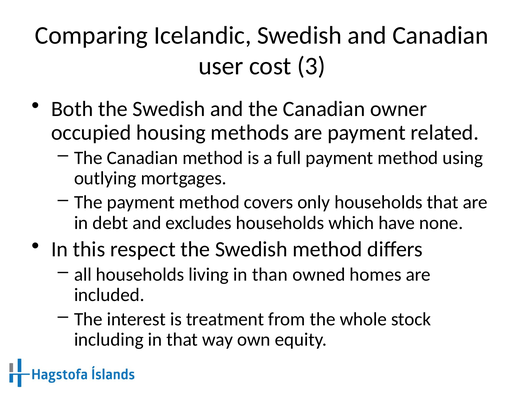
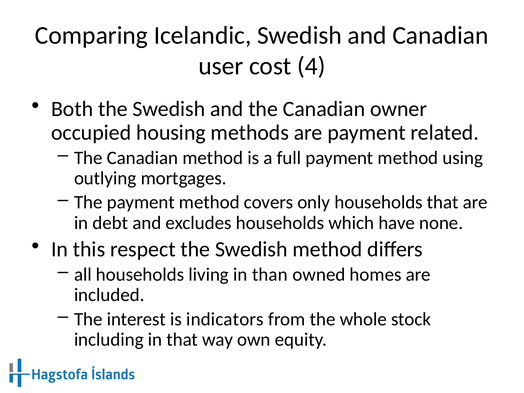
3: 3 -> 4
treatment: treatment -> indicators
